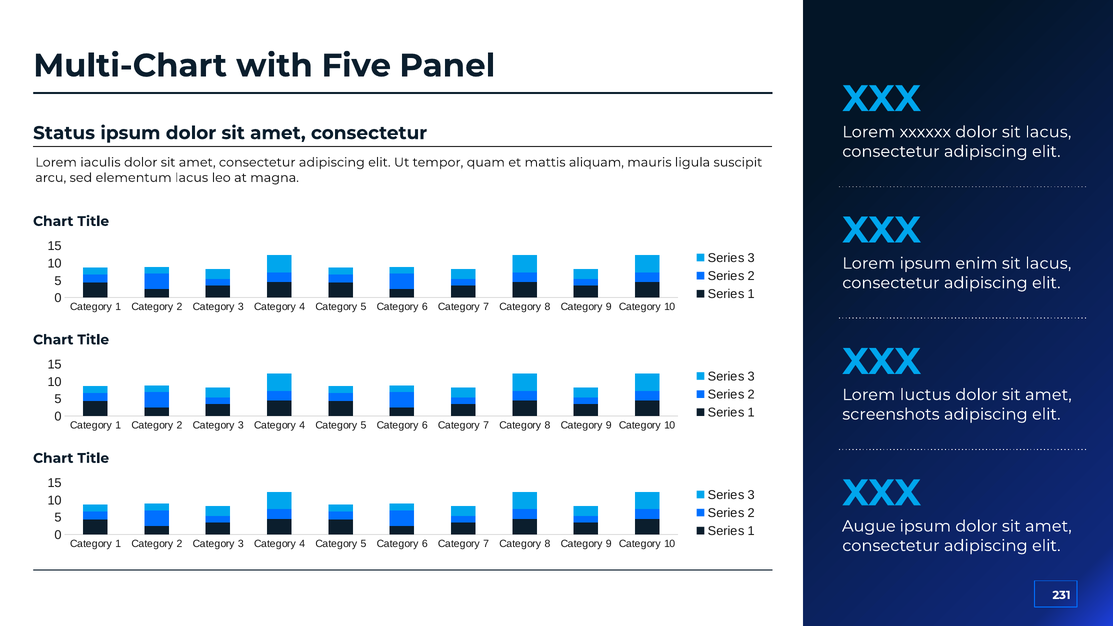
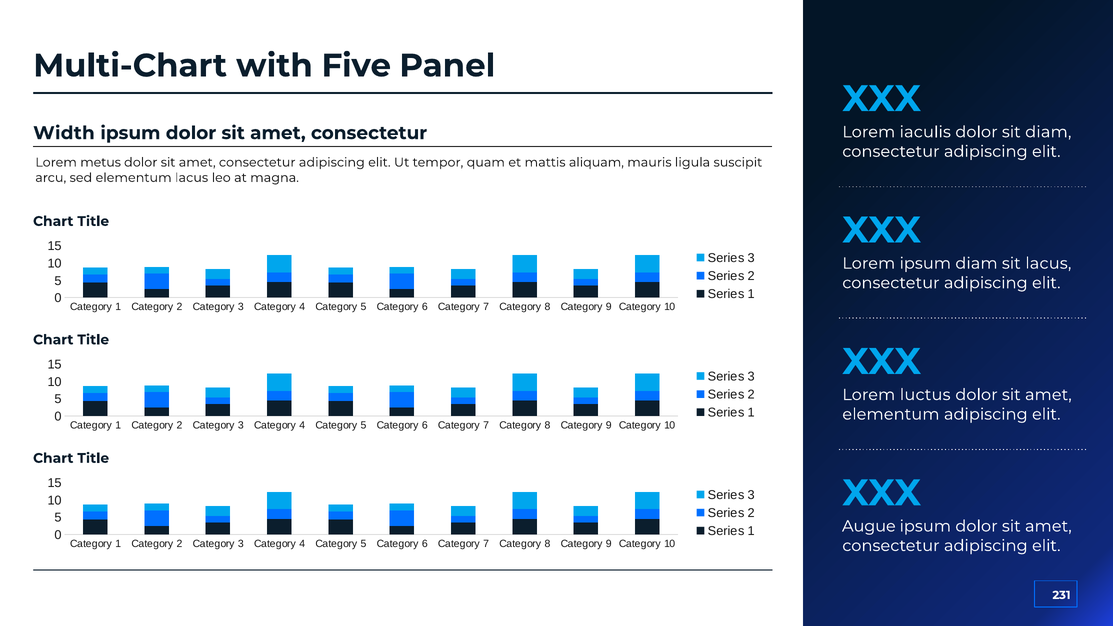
xxxxxx: xxxxxx -> iaculis
dolor sit lacus: lacus -> diam
Status: Status -> Width
iaculis: iaculis -> metus
ipsum enim: enim -> diam
screenshots at (891, 414): screenshots -> elementum
